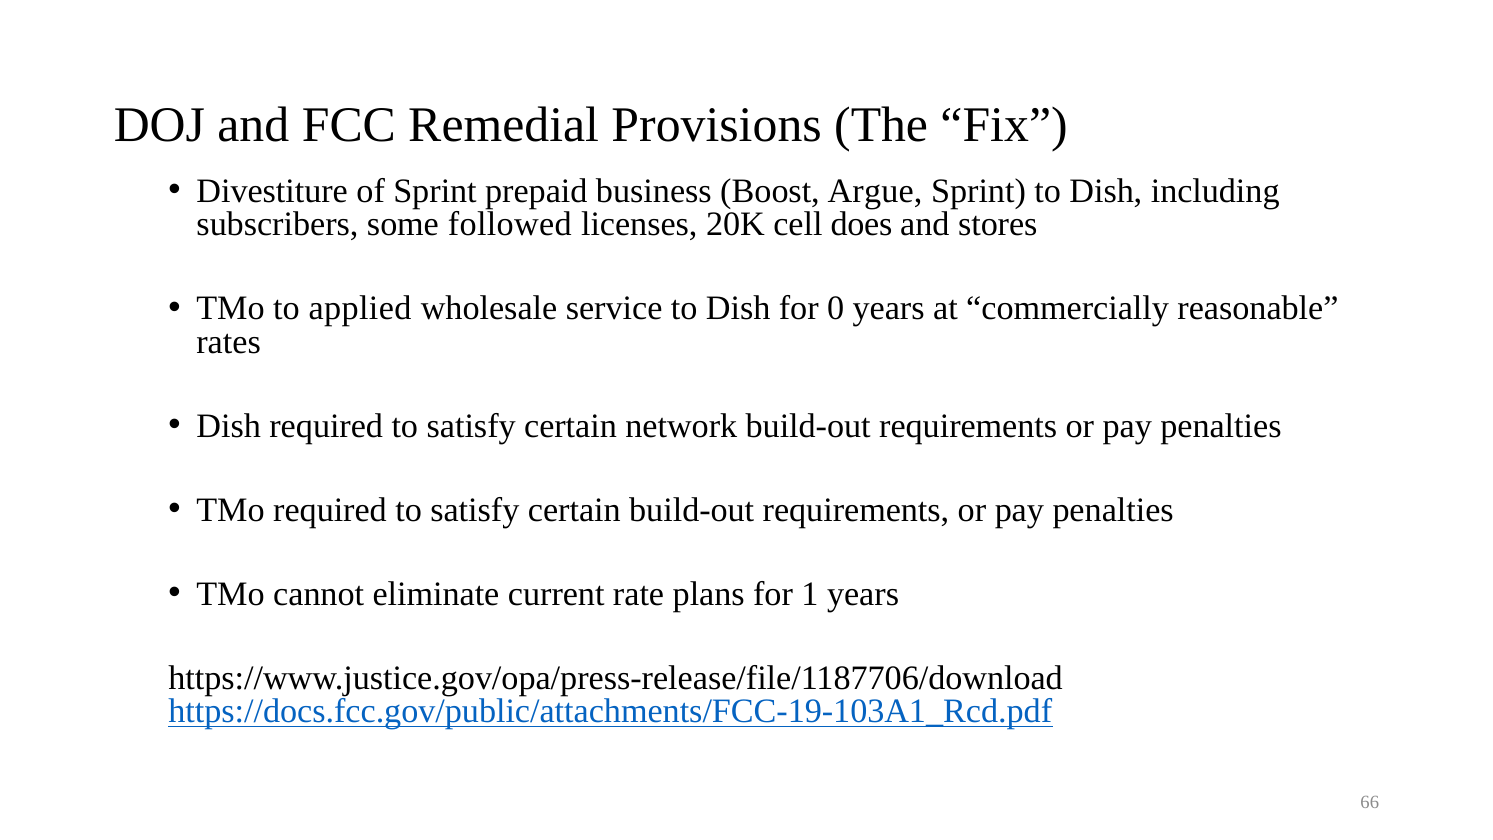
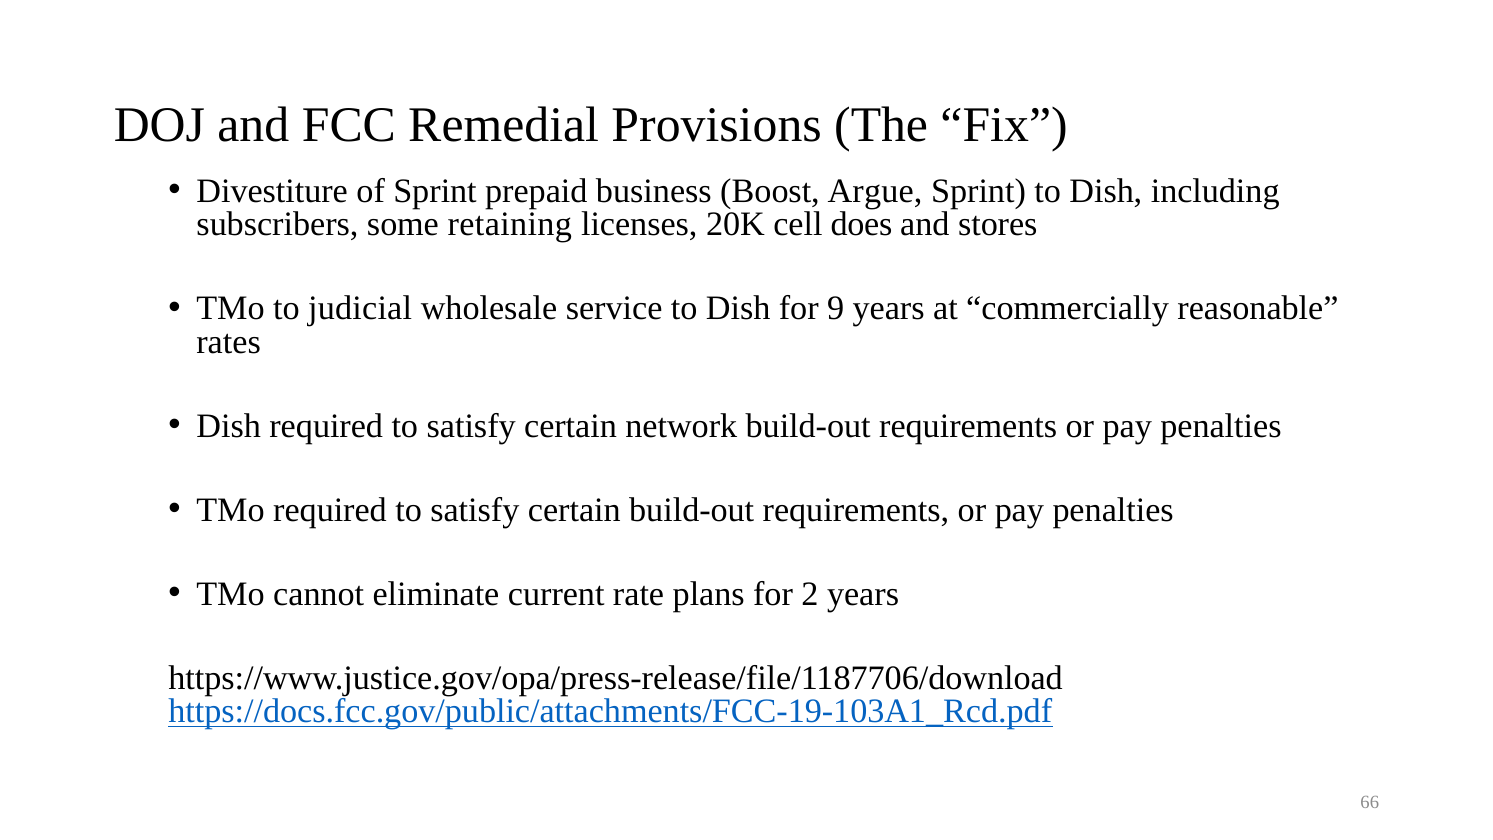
followed: followed -> retaining
applied: applied -> judicial
0: 0 -> 9
1: 1 -> 2
